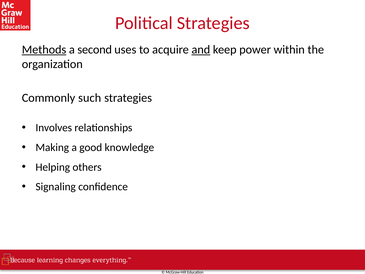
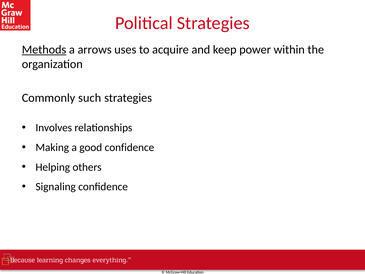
second: second -> arrows
and underline: present -> none
good knowledge: knowledge -> confidence
